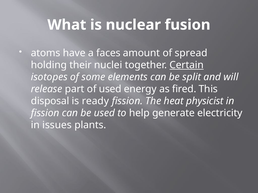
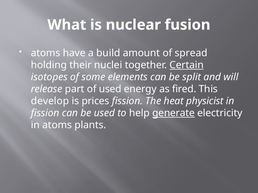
faces: faces -> build
disposal: disposal -> develop
ready: ready -> prices
generate underline: none -> present
in issues: issues -> atoms
